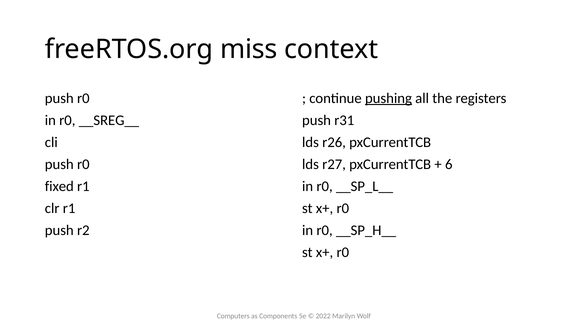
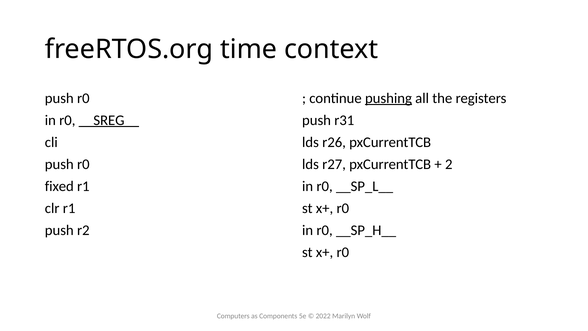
miss: miss -> time
__SREG__ underline: none -> present
6: 6 -> 2
